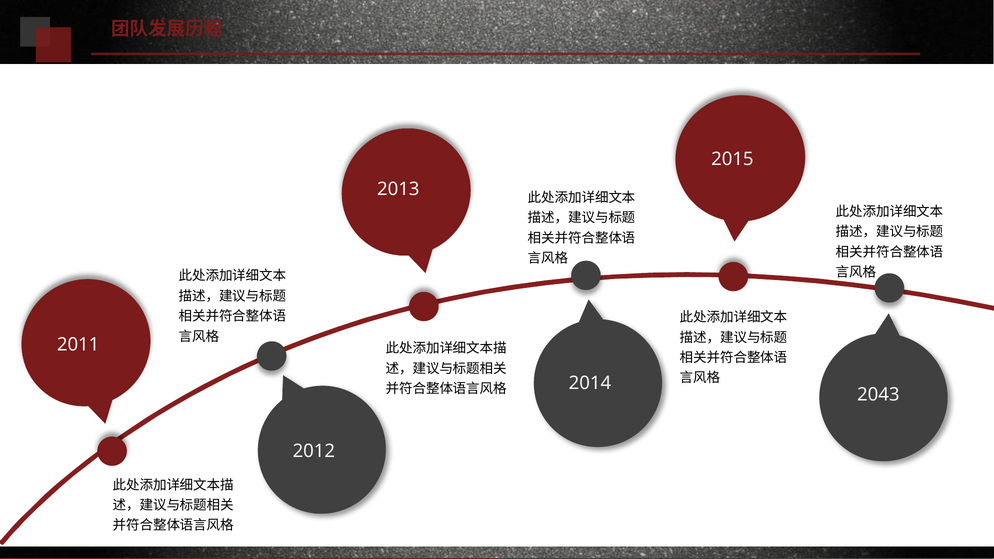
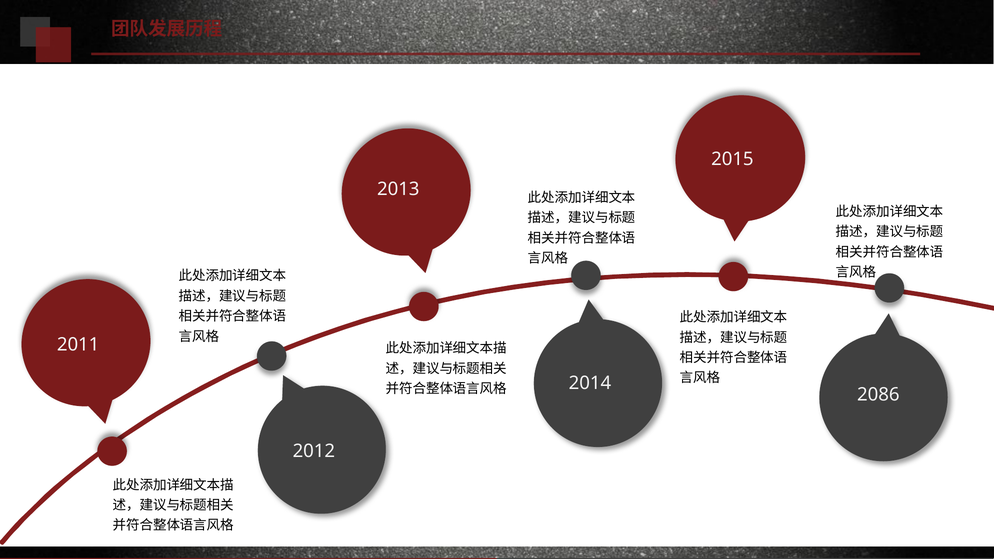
2043: 2043 -> 2086
